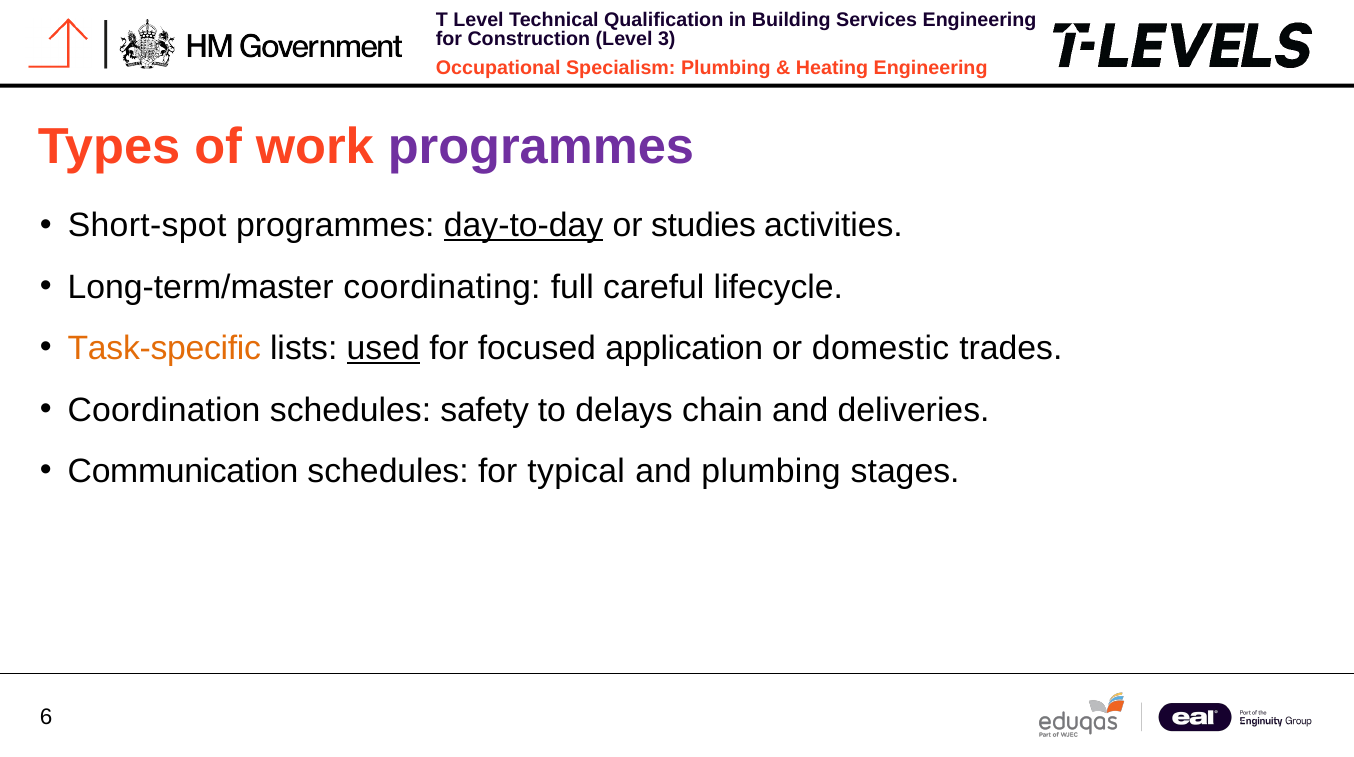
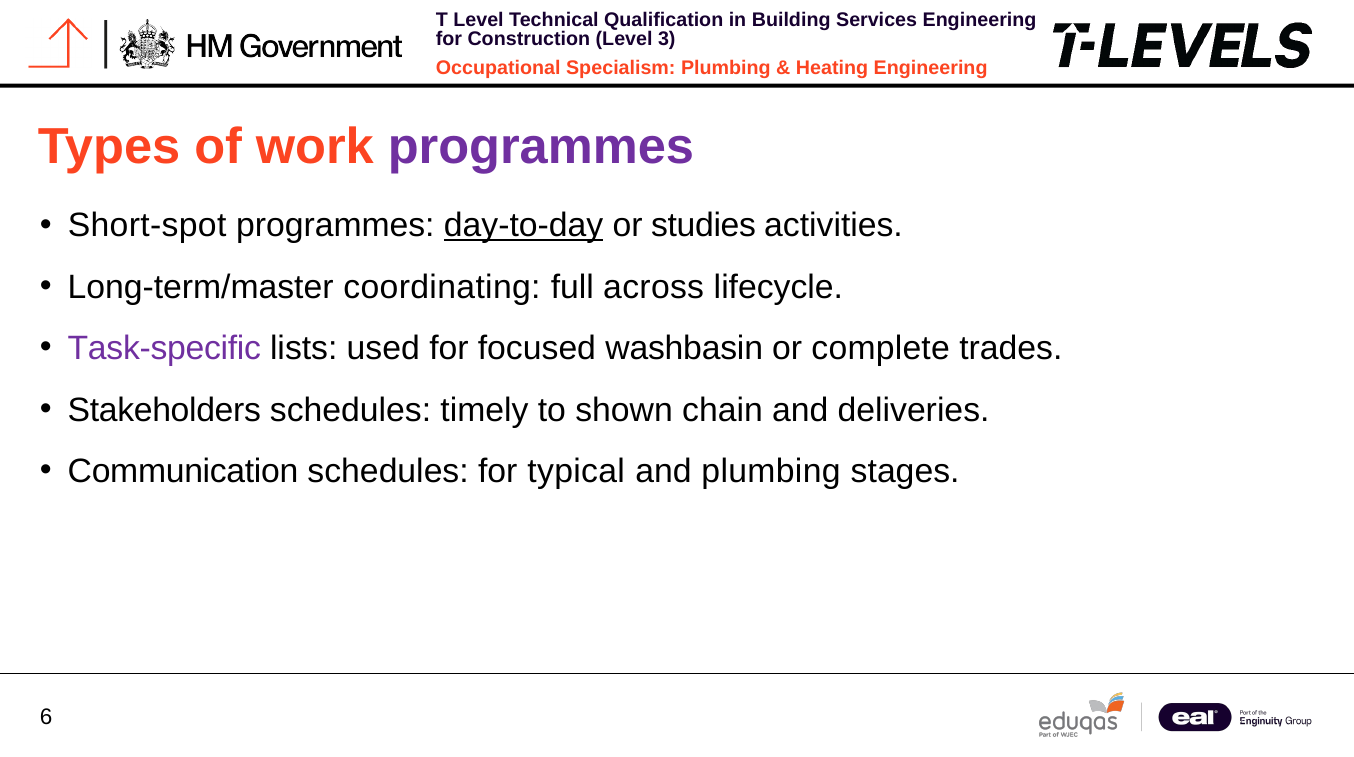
careful: careful -> across
Task-specific colour: orange -> purple
used underline: present -> none
application: application -> washbasin
domestic: domestic -> complete
Coordination: Coordination -> Stakeholders
safety: safety -> timely
delays: delays -> shown
